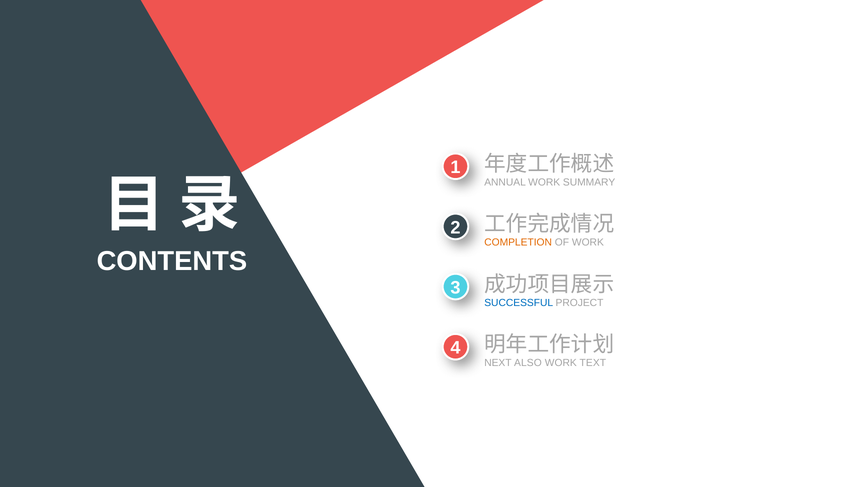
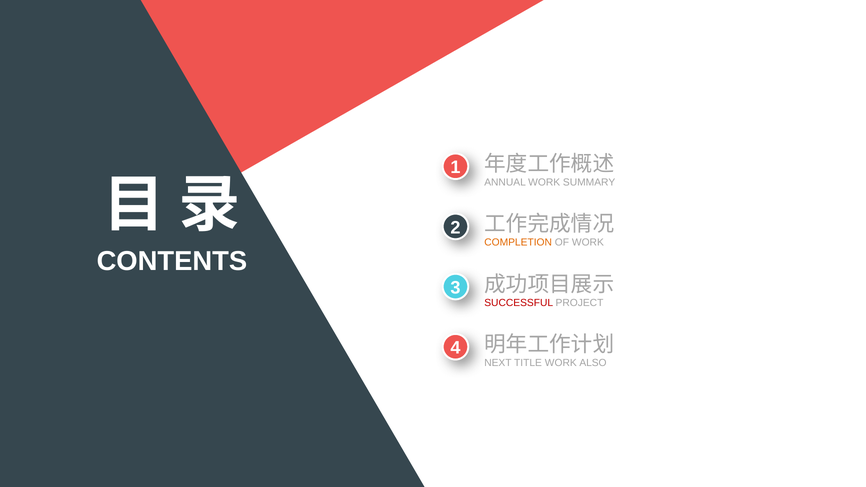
SUCCESSFUL colour: blue -> red
ALSO: ALSO -> TITLE
TEXT: TEXT -> ALSO
